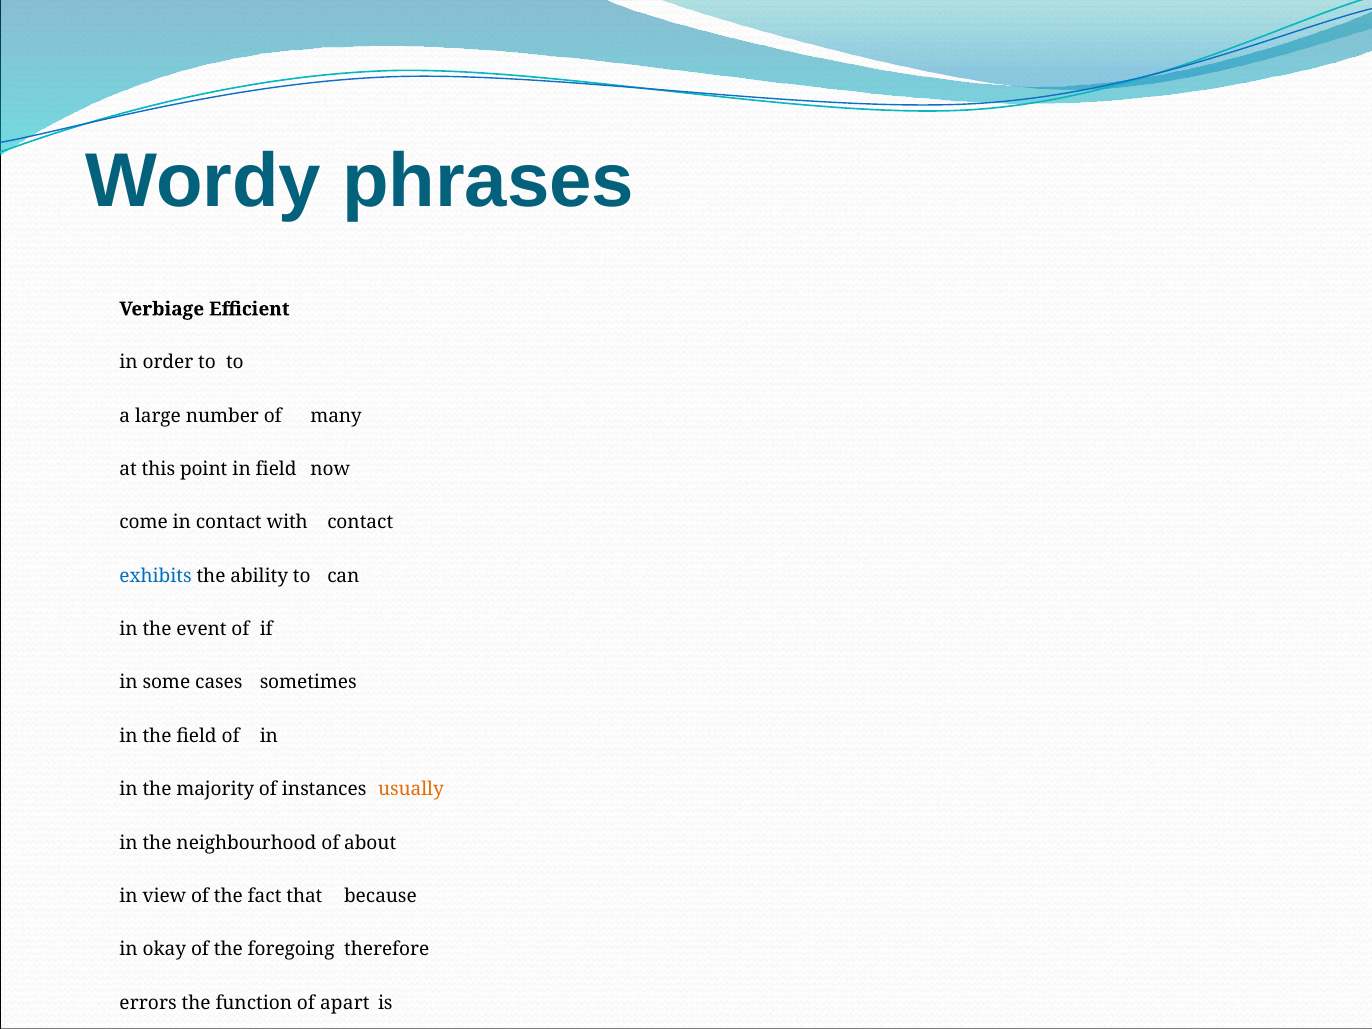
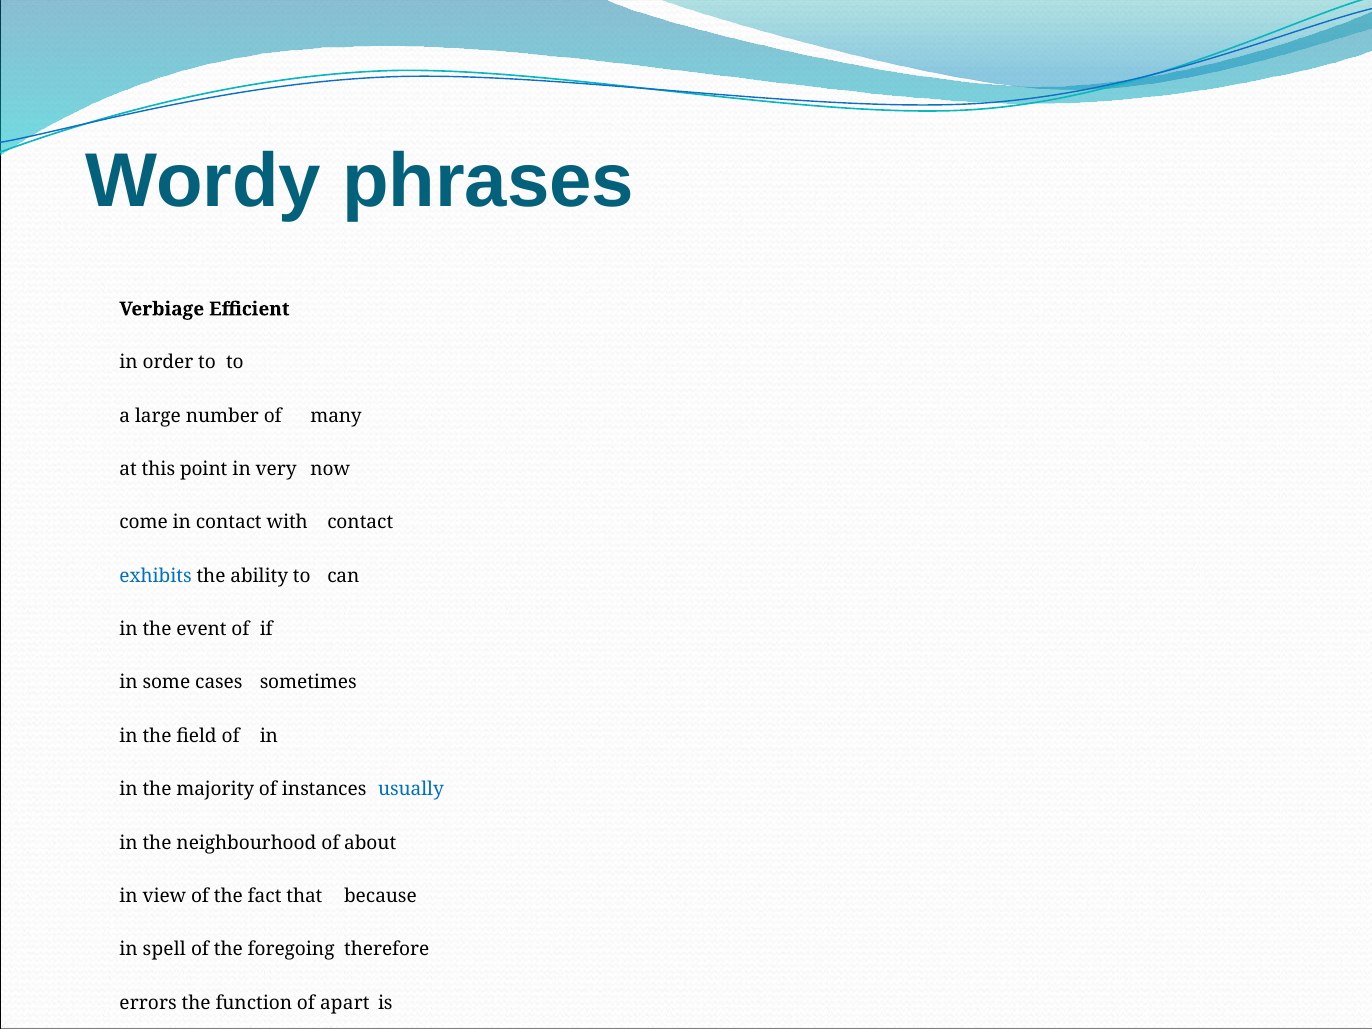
in field: field -> very
usually colour: orange -> blue
okay: okay -> spell
